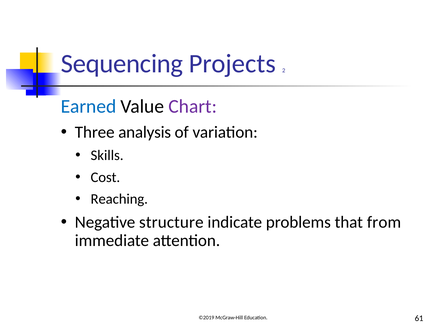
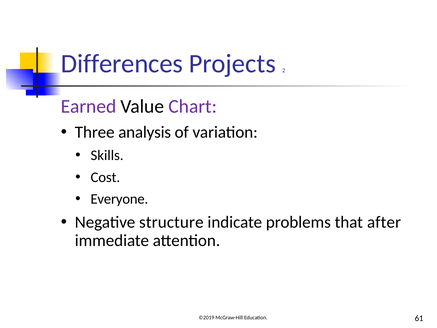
Sequencing: Sequencing -> Differences
Earned colour: blue -> purple
Reaching: Reaching -> Everyone
from: from -> after
